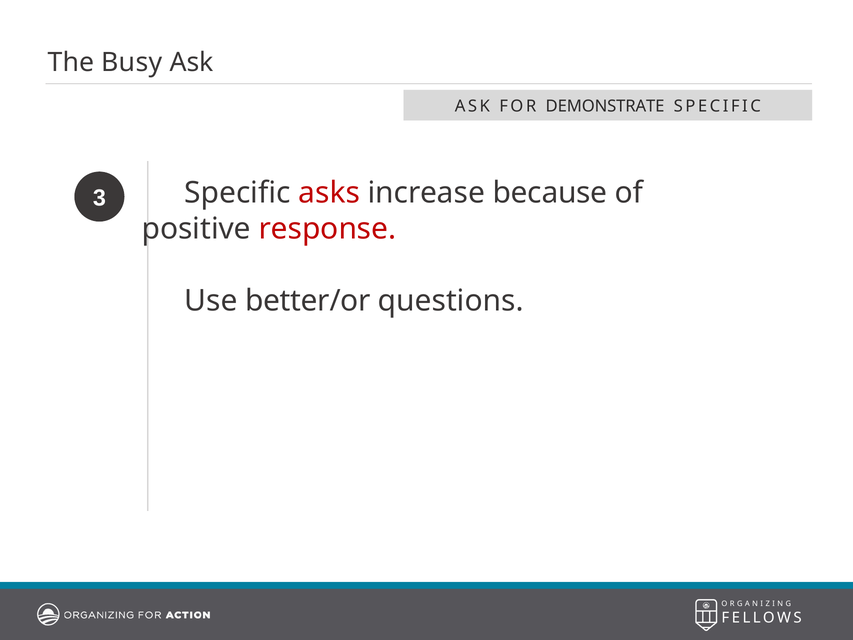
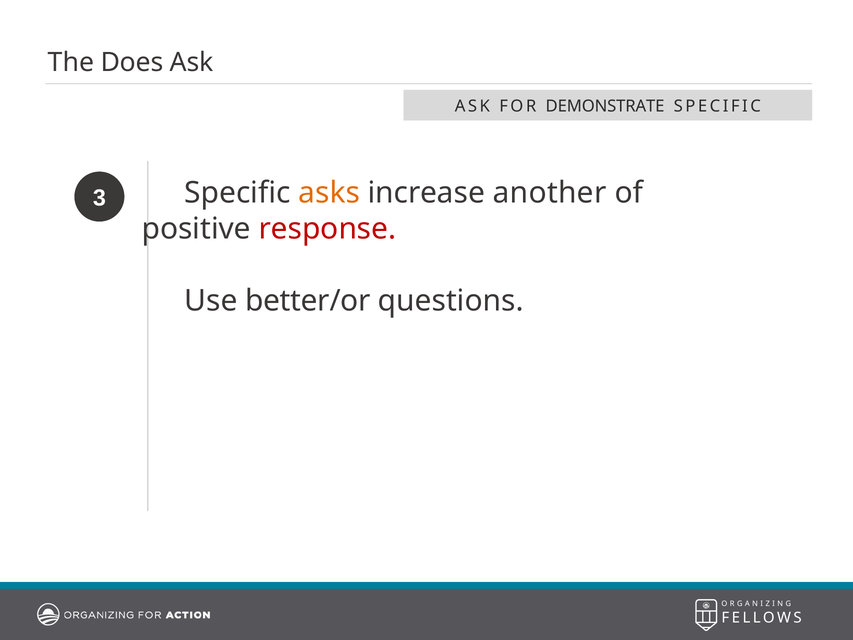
Busy: Busy -> Does
asks colour: red -> orange
because: because -> another
